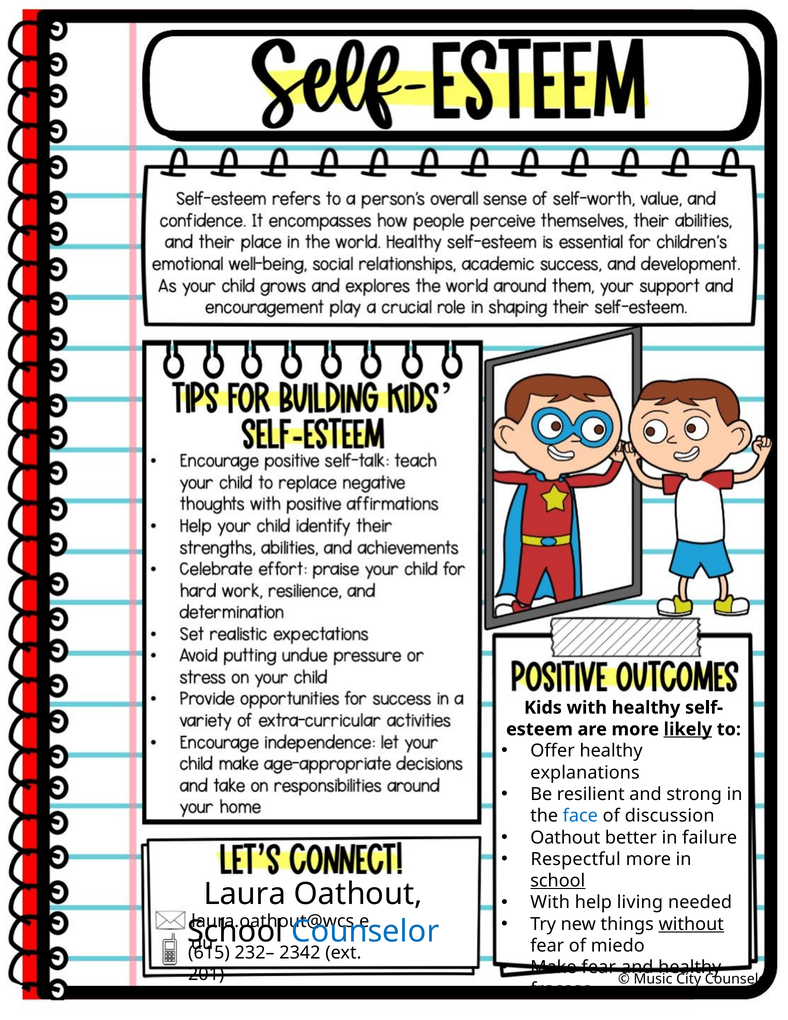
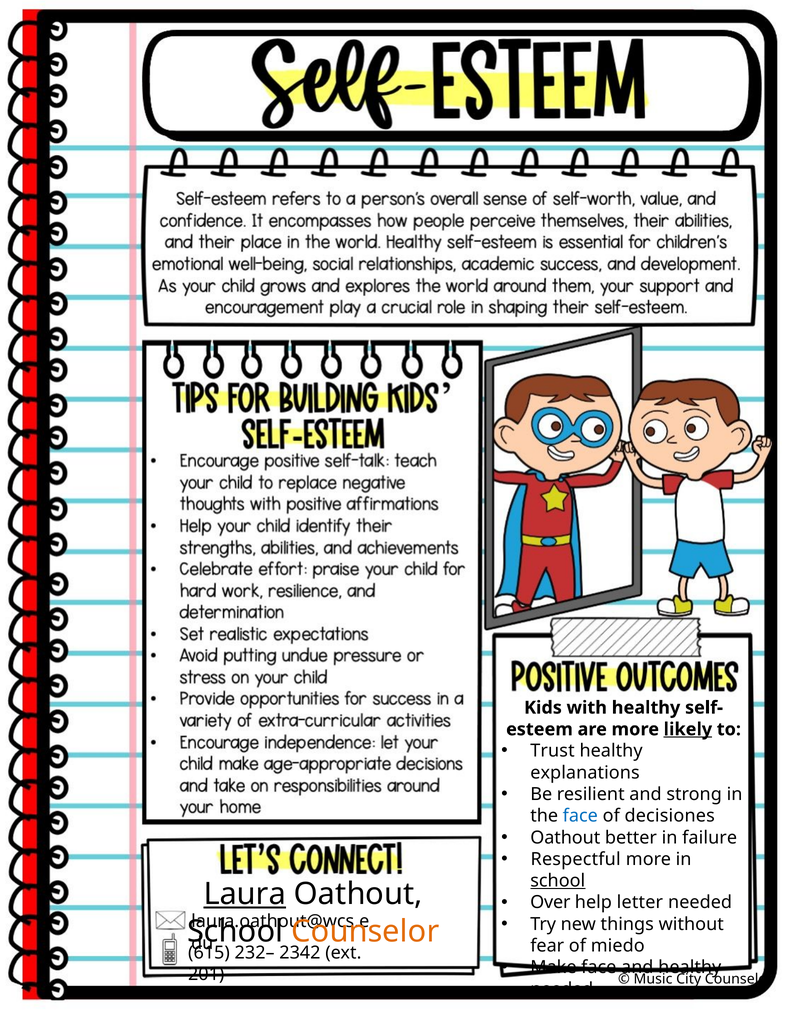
Offer: Offer -> Trust
discussion: discussion -> decisiones
Laura underline: none -> present
With at (550, 902): With -> Over
living: living -> letter
without underline: present -> none
Counselor at (365, 931) colour: blue -> orange
Make fear: fear -> face
fracaso at (562, 989): fracaso -> needed
